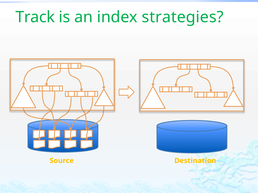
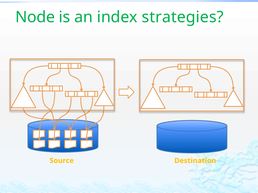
Track: Track -> Node
